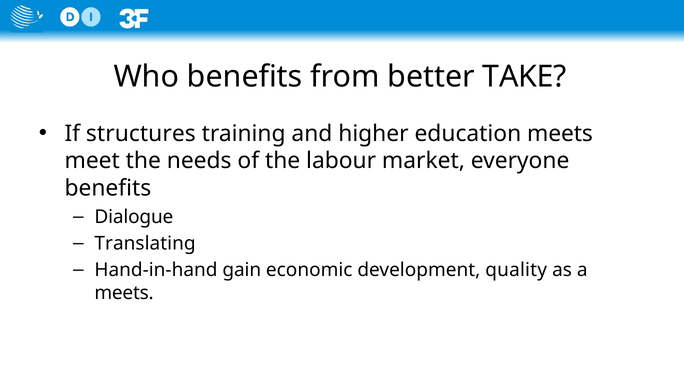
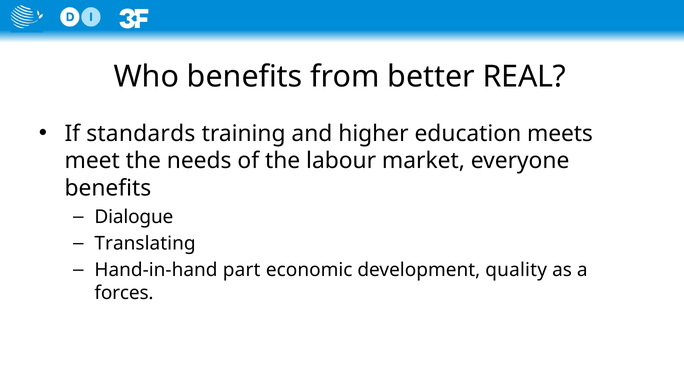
TAKE: TAKE -> REAL
structures: structures -> standards
gain: gain -> part
meets at (124, 293): meets -> forces
